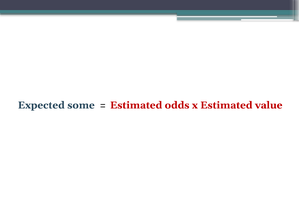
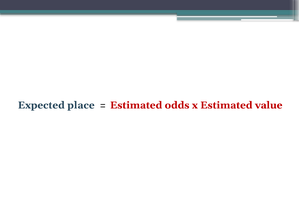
some: some -> place
